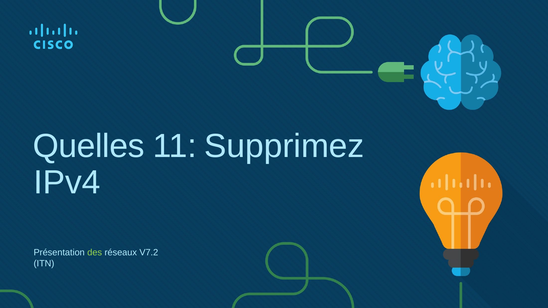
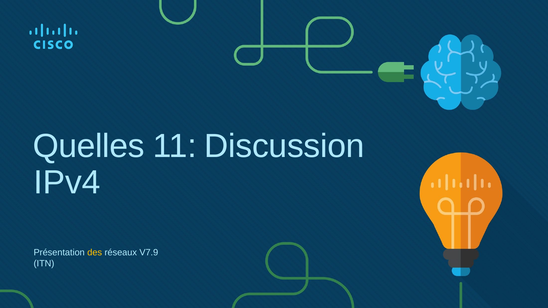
Supprimez: Supprimez -> Discussion
des colour: light green -> yellow
V7.2: V7.2 -> V7.9
